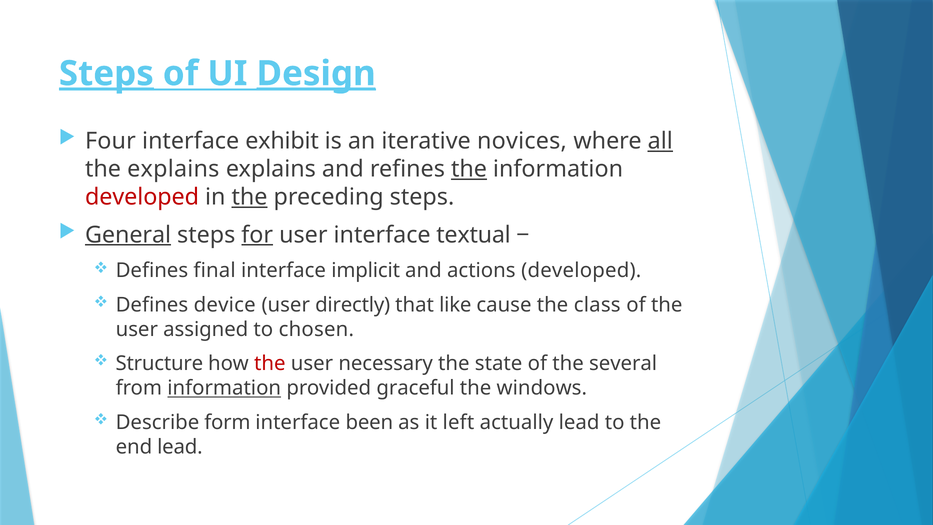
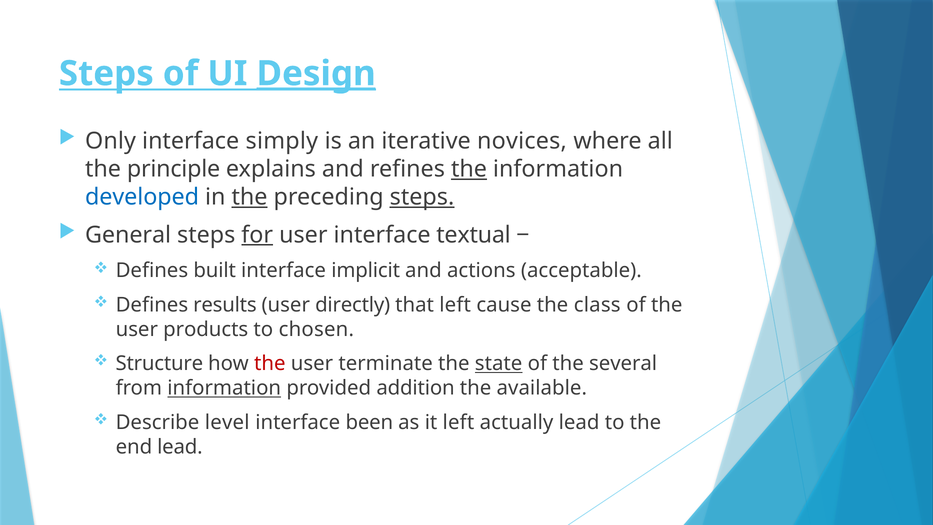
Steps at (106, 74) underline: present -> none
Four: Four -> Only
exhibit: exhibit -> simply
all underline: present -> none
the explains: explains -> principle
developed at (142, 197) colour: red -> blue
steps at (422, 197) underline: none -> present
General underline: present -> none
final: final -> built
actions developed: developed -> acceptable
device: device -> results
that like: like -> left
assigned: assigned -> products
necessary: necessary -> terminate
state underline: none -> present
graceful: graceful -> addition
windows: windows -> available
form: form -> level
